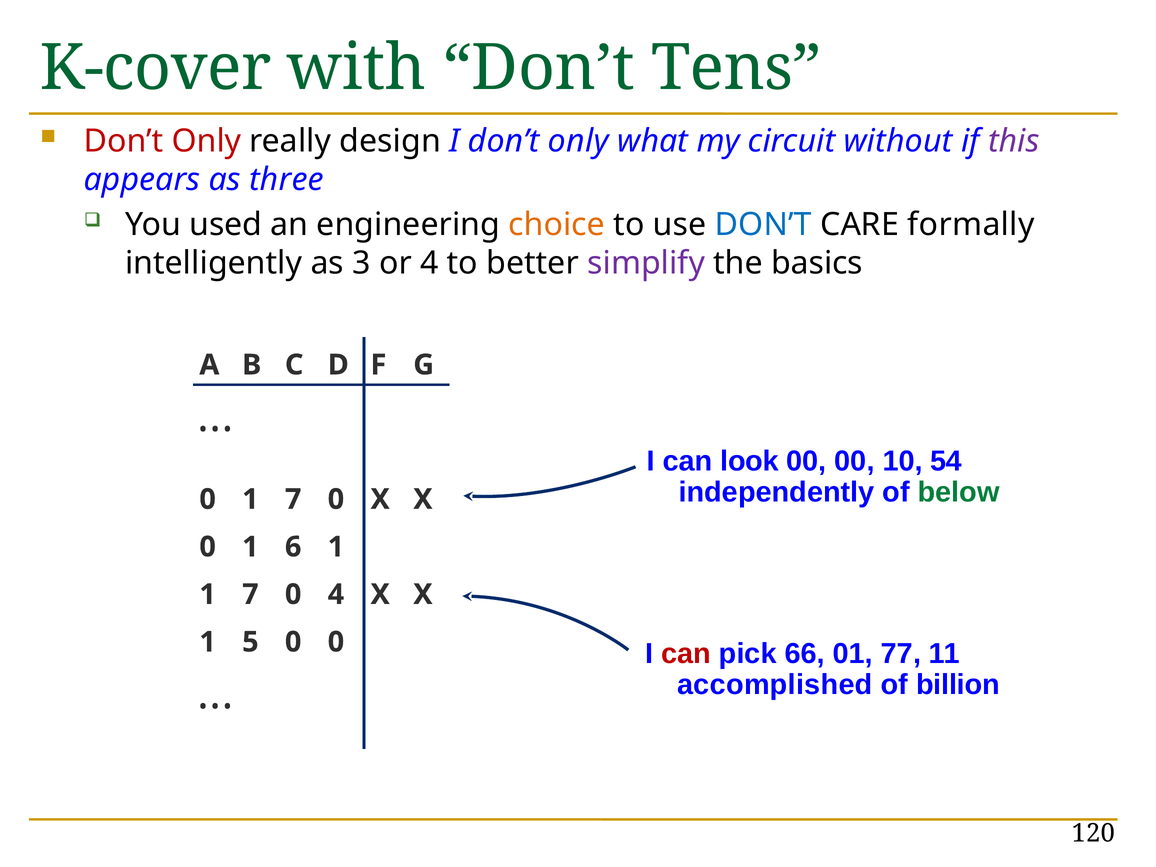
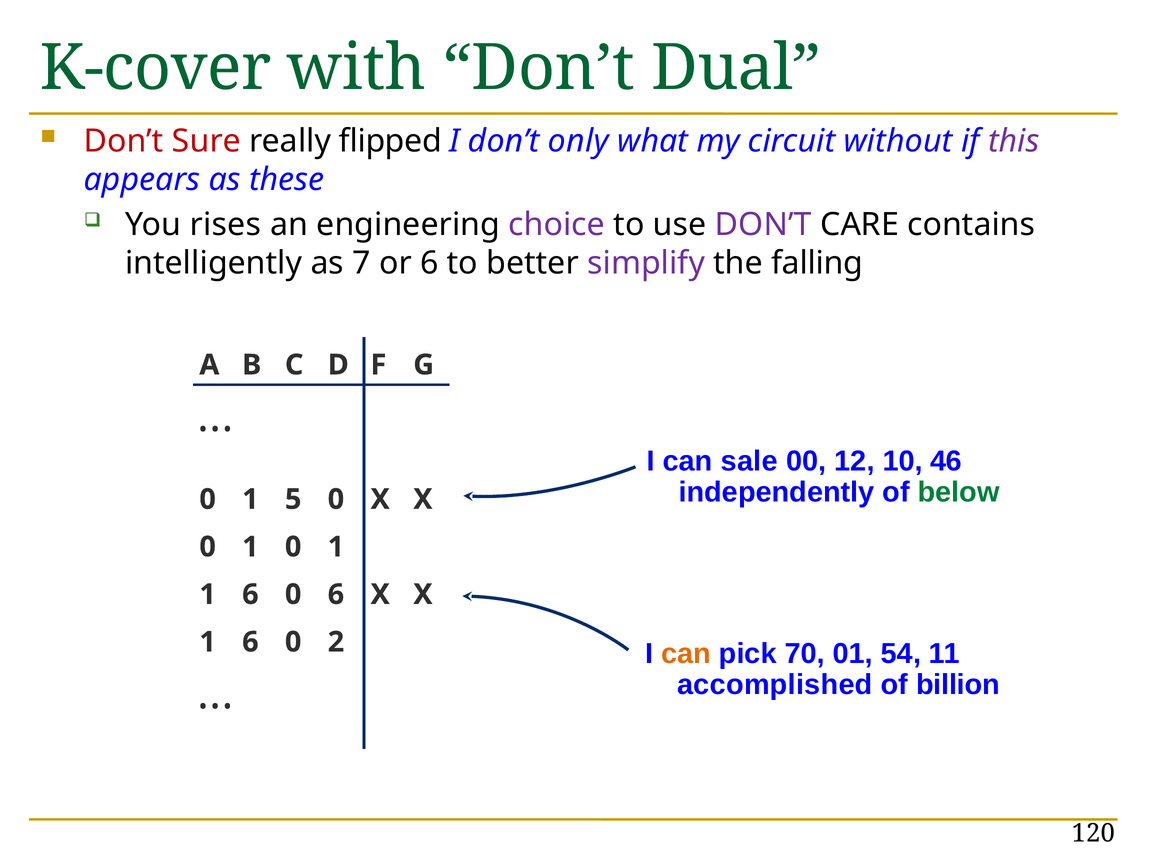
Tens: Tens -> Dual
Only at (207, 141): Only -> Sure
design: design -> flipped
three: three -> these
used: used -> rises
choice colour: orange -> purple
DON’T at (763, 224) colour: blue -> purple
formally: formally -> contains
3: 3 -> 7
or 4: 4 -> 6
basics: basics -> falling
look: look -> sale
00 00: 00 -> 12
54: 54 -> 46
0 1 7: 7 -> 5
1 6: 6 -> 0
7 at (250, 594): 7 -> 6
0 4: 4 -> 6
5 at (250, 642): 5 -> 6
0 0: 0 -> 2
can at (686, 654) colour: red -> orange
66: 66 -> 70
77: 77 -> 54
